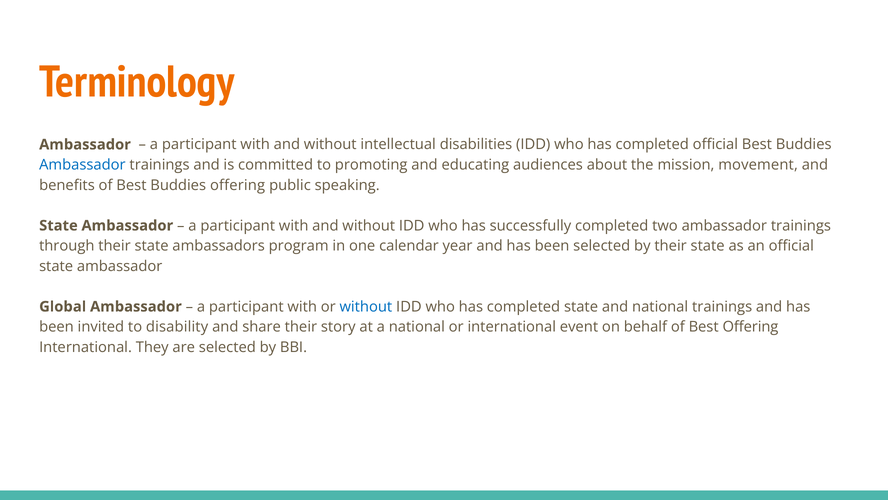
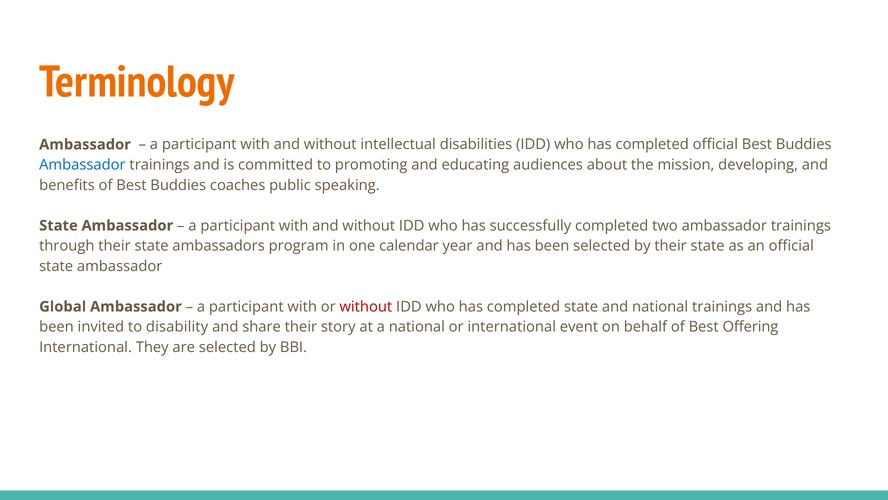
movement: movement -> developing
Buddies offering: offering -> coaches
without at (366, 306) colour: blue -> red
